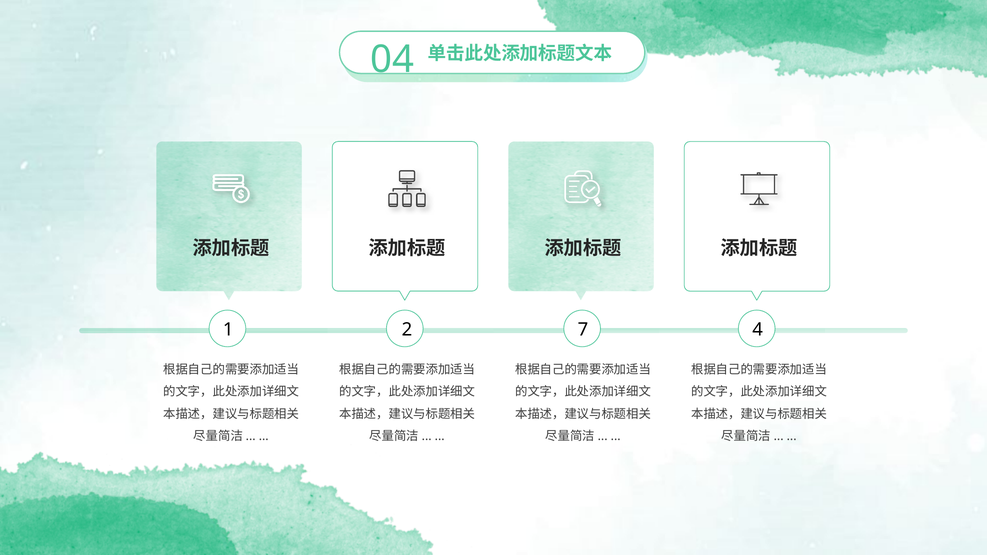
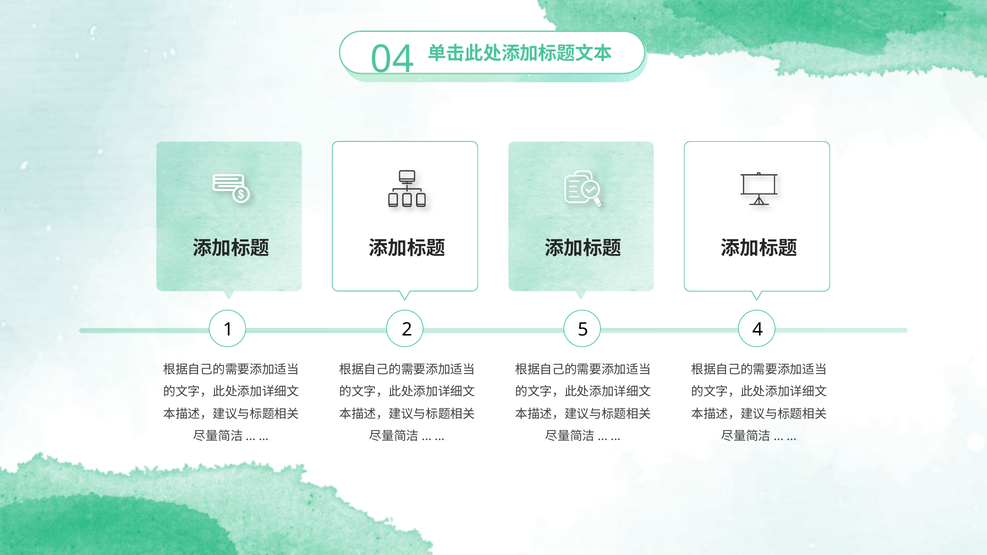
7: 7 -> 5
